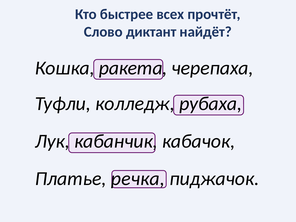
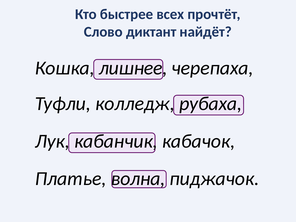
ракета: ракета -> лишнее
речка: речка -> волна
